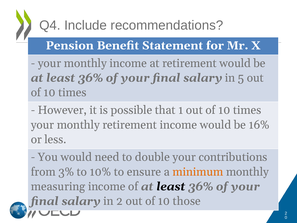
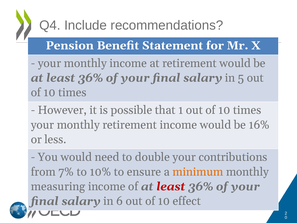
3%: 3% -> 7%
least at (171, 186) colour: black -> red
in 2: 2 -> 6
those: those -> effect
